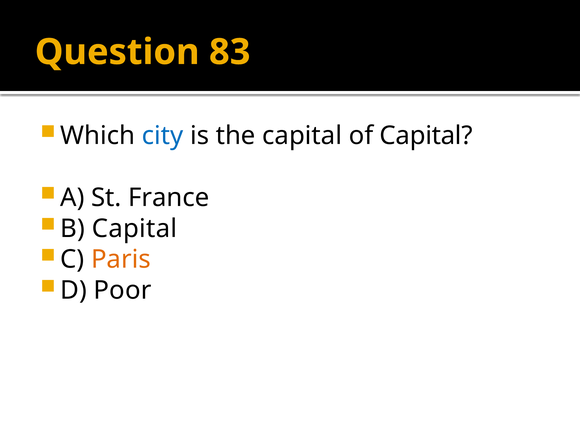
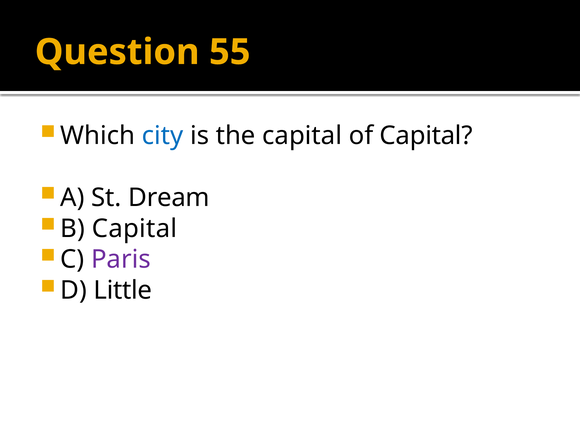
83: 83 -> 55
France: France -> Dream
Paris colour: orange -> purple
Poor: Poor -> Little
